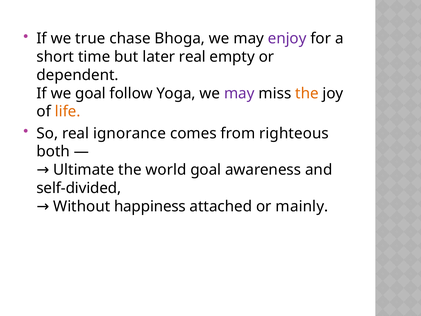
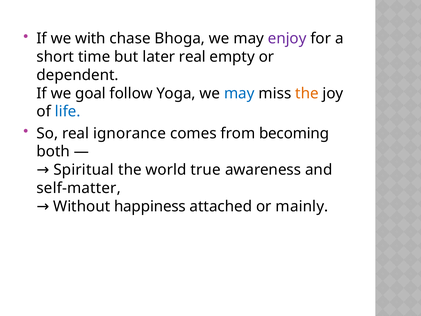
true: true -> with
may at (239, 93) colour: purple -> blue
life colour: orange -> blue
righteous: righteous -> becoming
Ultimate: Ultimate -> Spiritual
world goal: goal -> true
self-divided: self-divided -> self-matter
